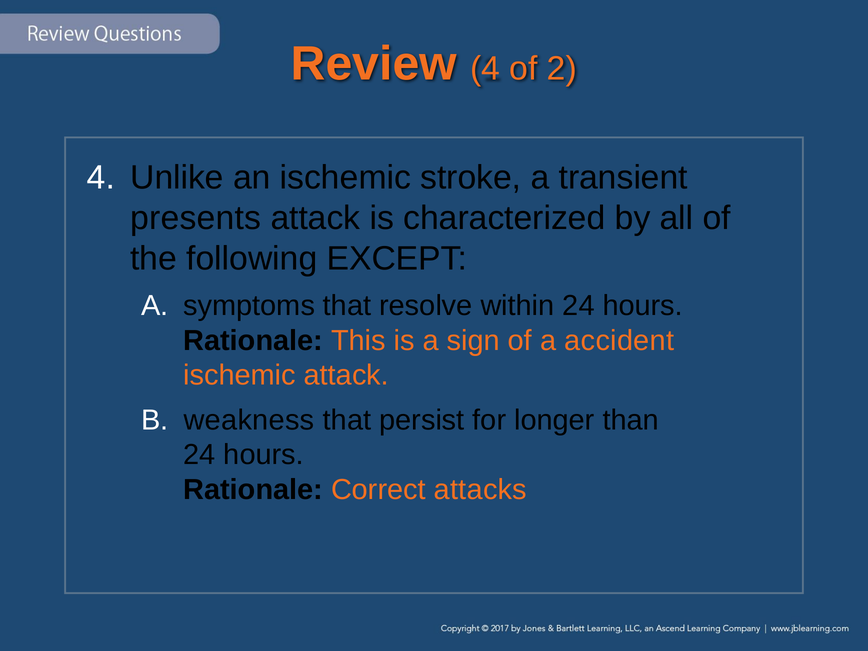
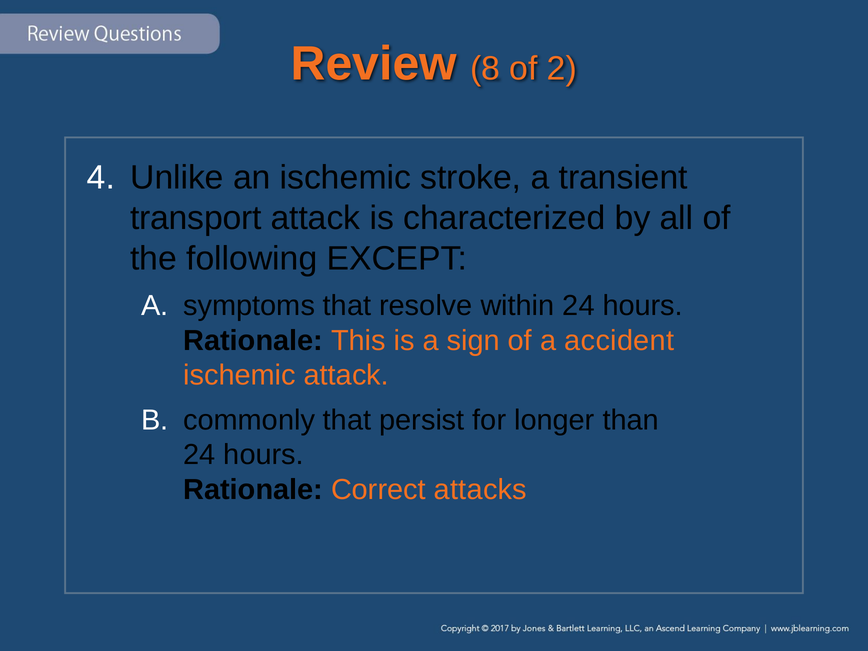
Review 4: 4 -> 8
presents: presents -> transport
weakness: weakness -> commonly
